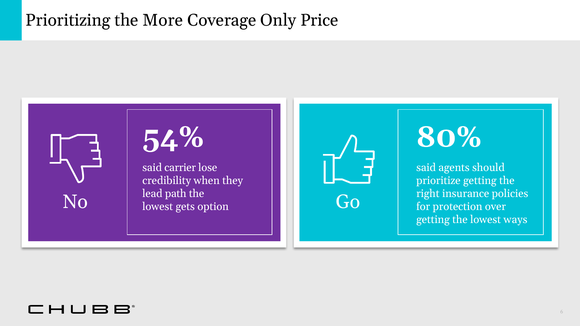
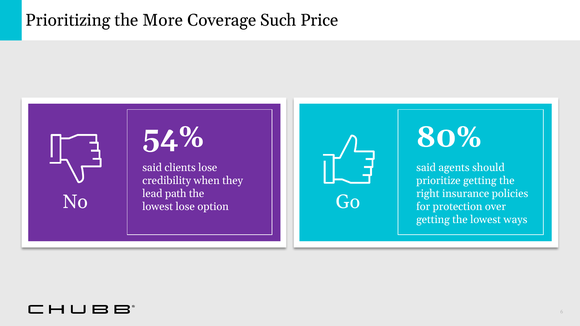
Only: Only -> Such
carrier: carrier -> clients
lowest gets: gets -> lose
